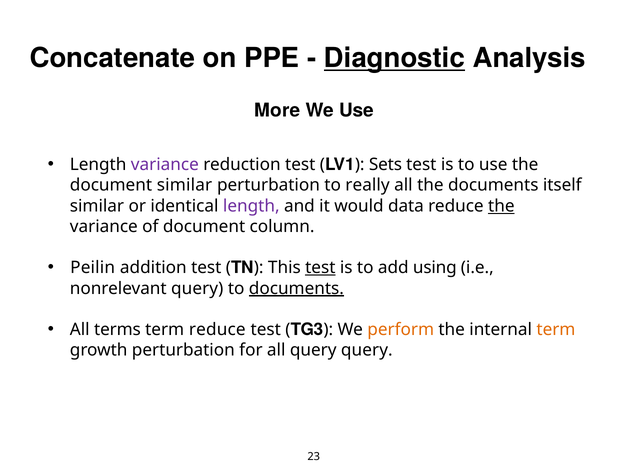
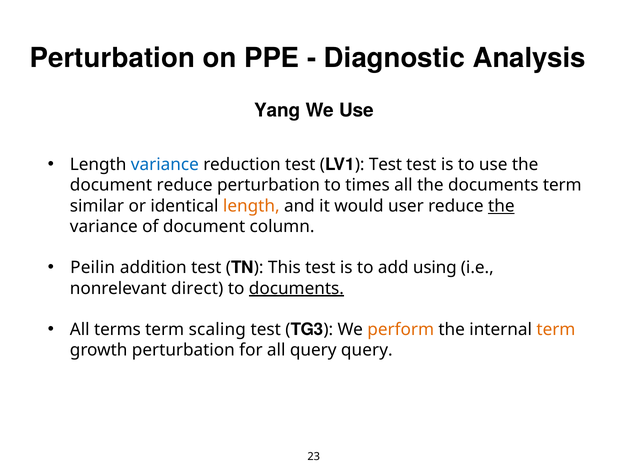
Concatenate at (112, 58): Concatenate -> Perturbation
Diagnostic underline: present -> none
More: More -> Yang
variance at (165, 165) colour: purple -> blue
Sets at (385, 165): Sets -> Test
document similar: similar -> reduce
really: really -> times
documents itself: itself -> term
length at (251, 206) colour: purple -> orange
data: data -> user
test at (320, 268) underline: present -> none
nonrelevant query: query -> direct
term reduce: reduce -> scaling
